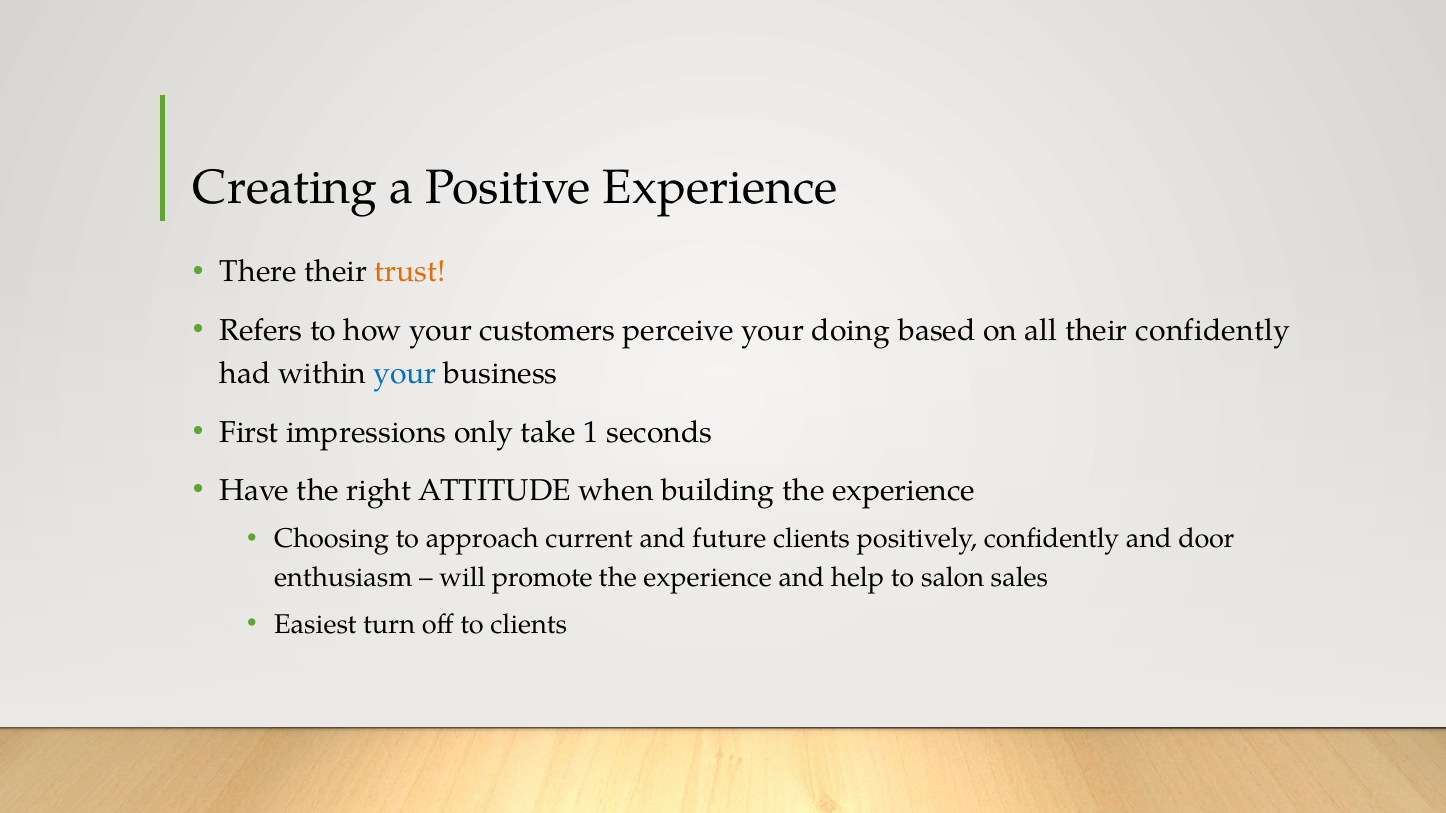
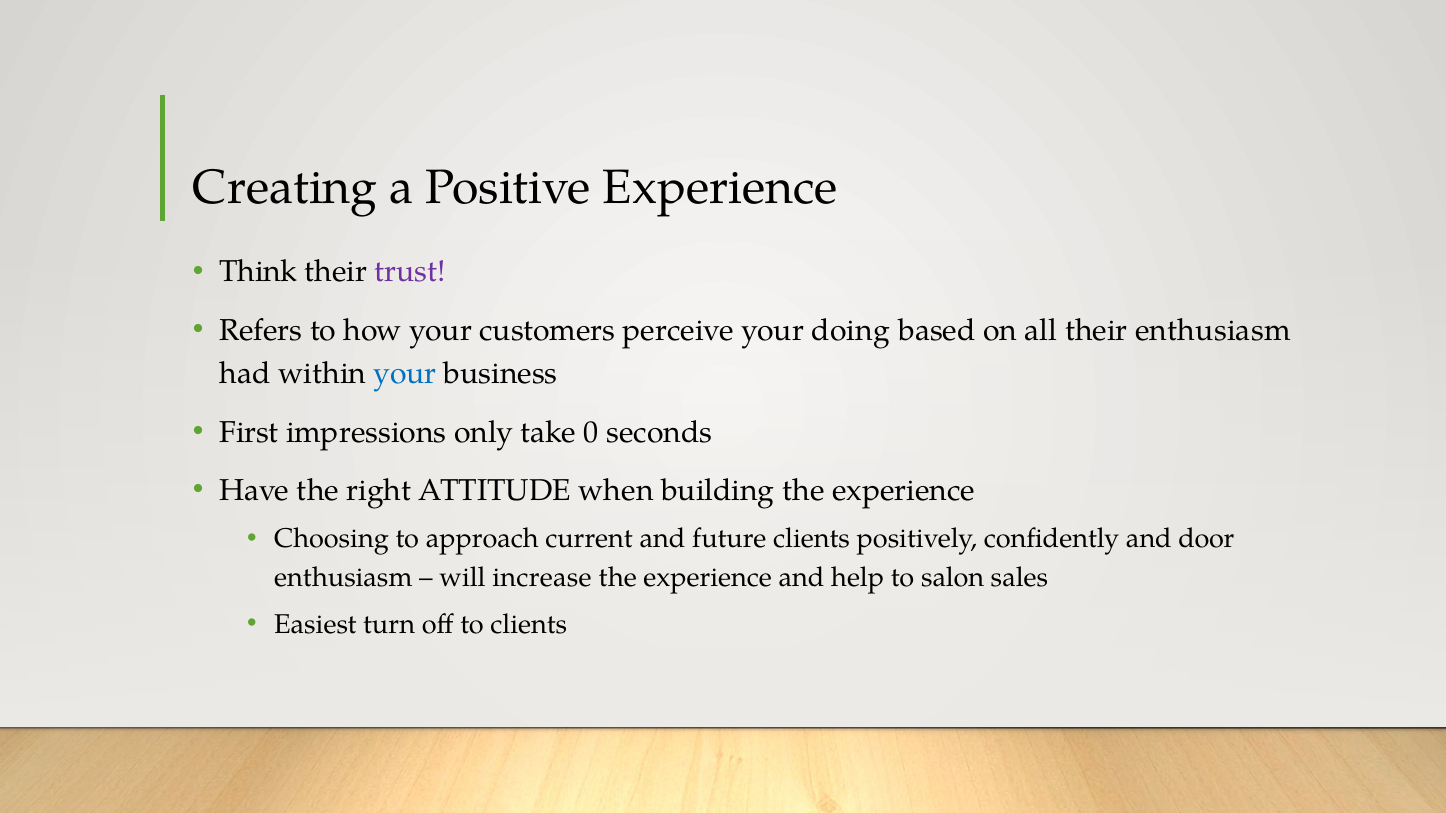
There: There -> Think
trust colour: orange -> purple
their confidently: confidently -> enthusiasm
1: 1 -> 0
promote: promote -> increase
